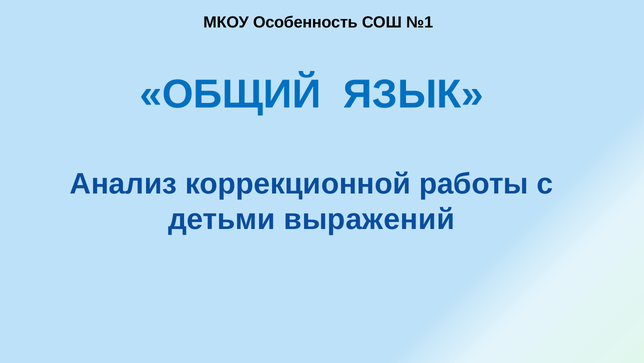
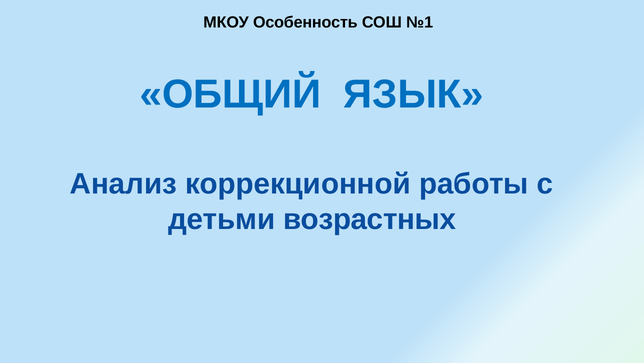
выражений: выражений -> возрастных
